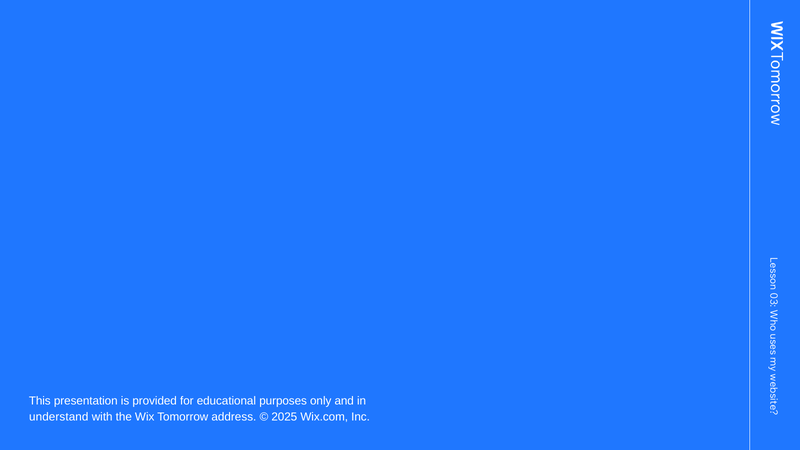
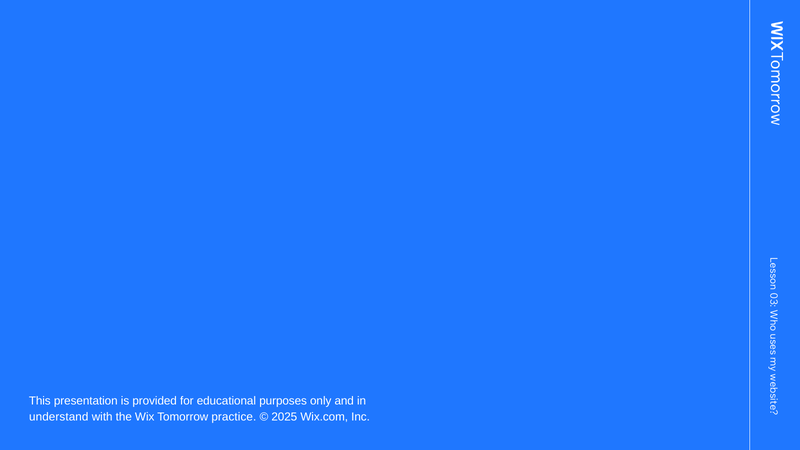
address: address -> practice
